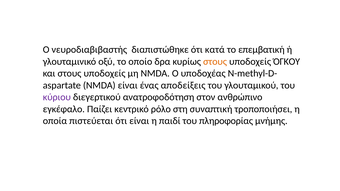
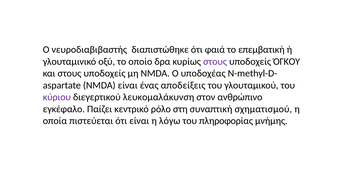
κατά: κατά -> φαιά
στους at (215, 62) colour: orange -> purple
ανατροφοδότηση: ανατροφοδότηση -> λευκομαλάκυνση
τροποποιήσει: τροποποιήσει -> σχηματισμού
παιδί: παιδί -> λόγω
